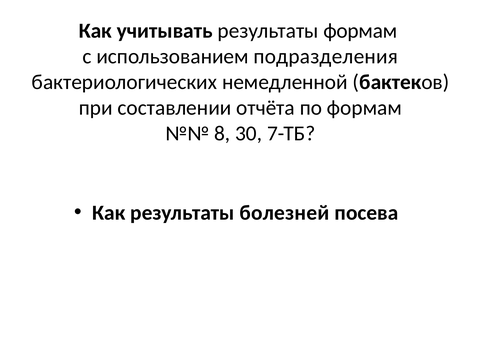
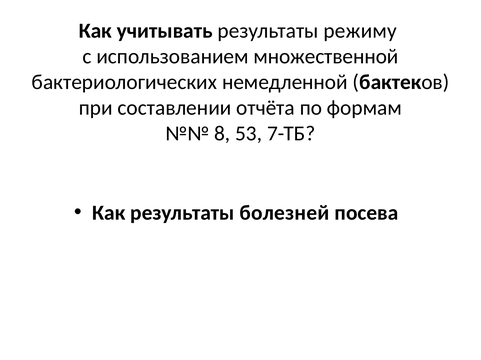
результаты формам: формам -> режиму
подразделения: подразделения -> множественной
30: 30 -> 53
